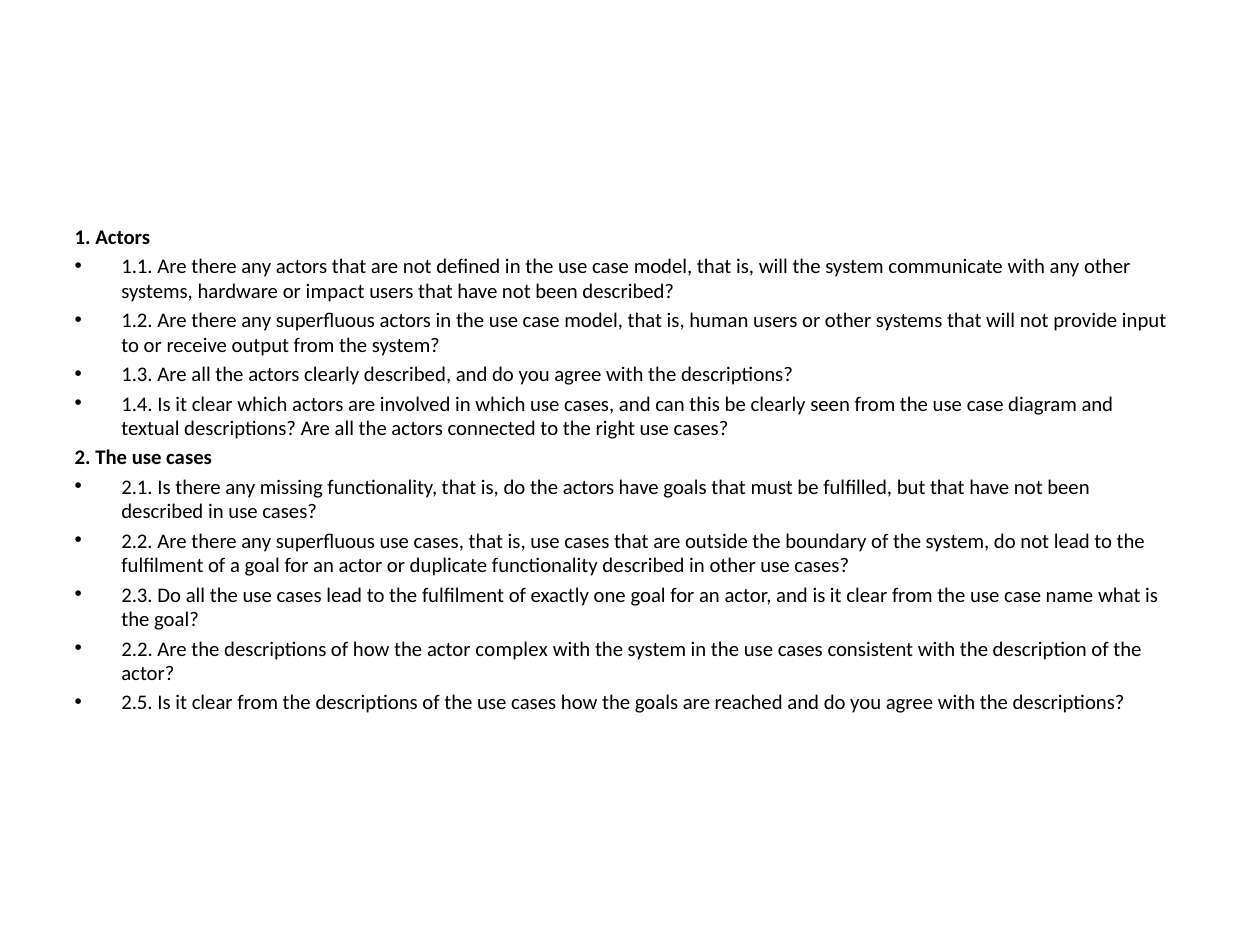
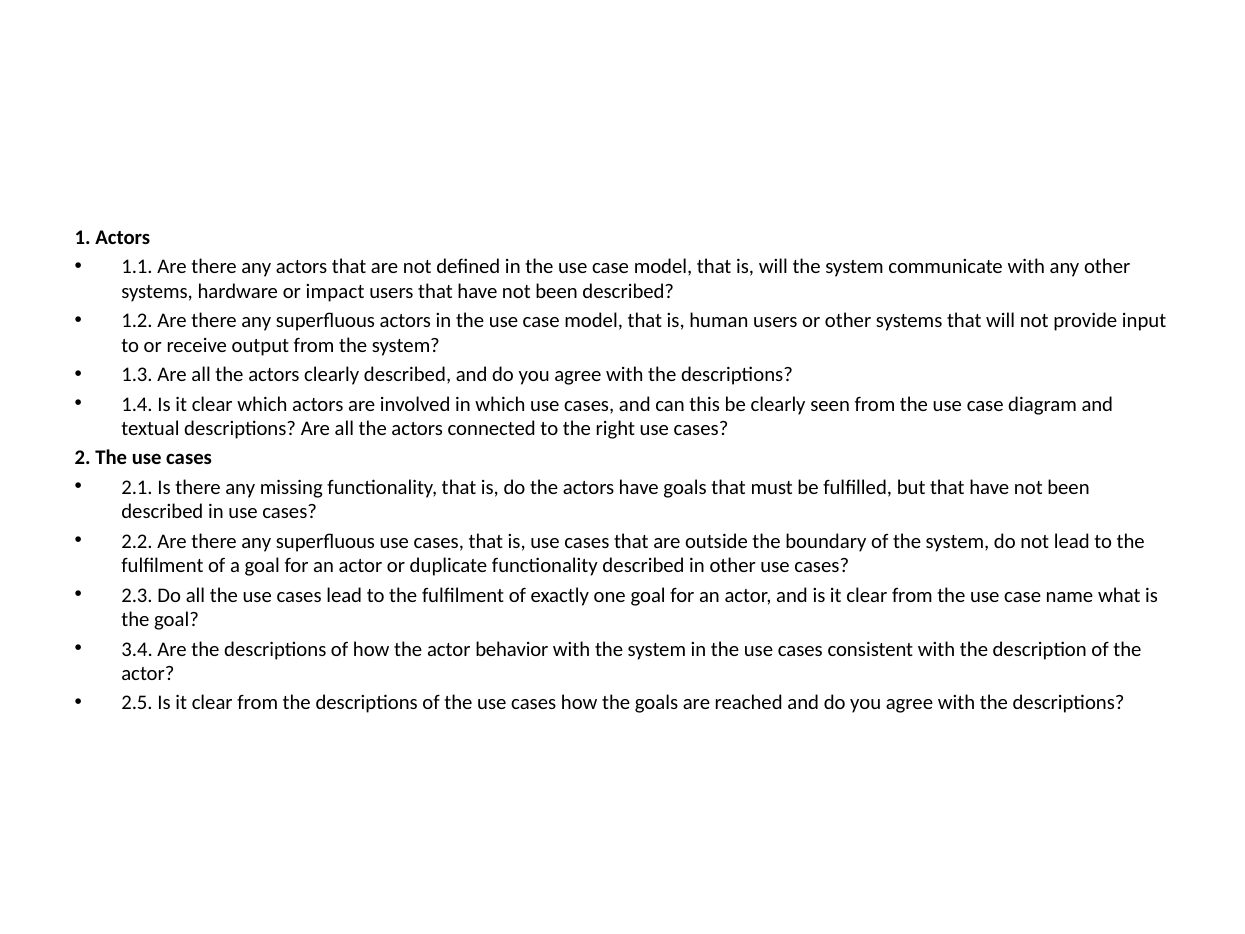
2.2 at (137, 649): 2.2 -> 3.4
complex: complex -> behavior
